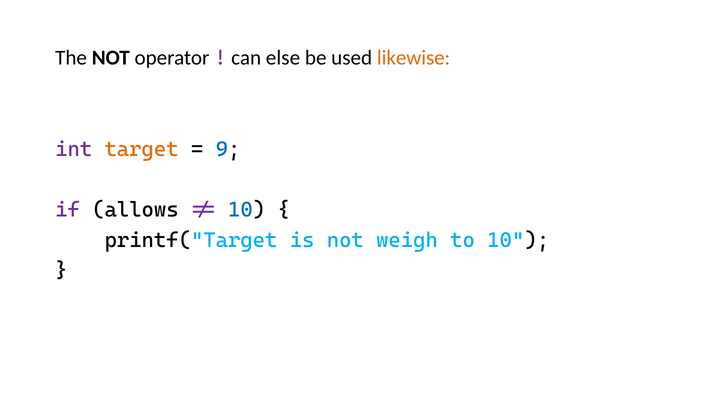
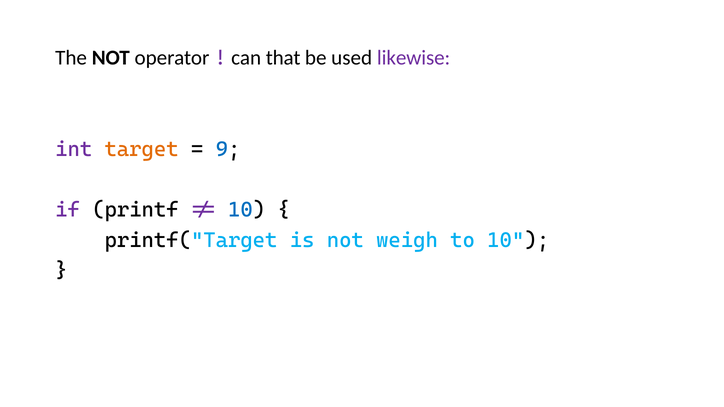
else: else -> that
likewise colour: orange -> purple
allows: allows -> printf
